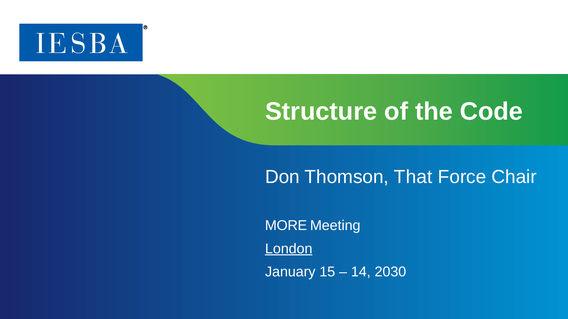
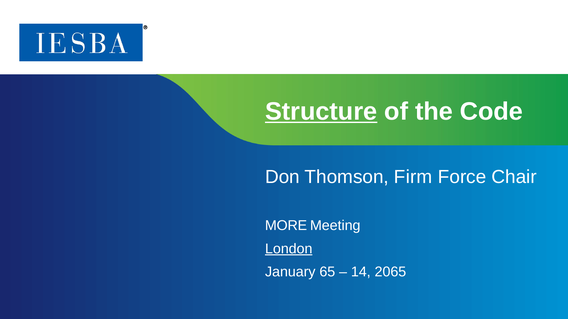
Structure underline: none -> present
That: That -> Firm
15: 15 -> 65
2030: 2030 -> 2065
